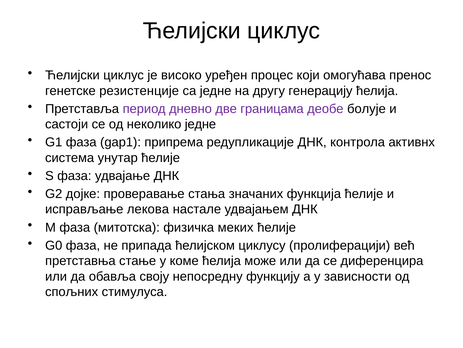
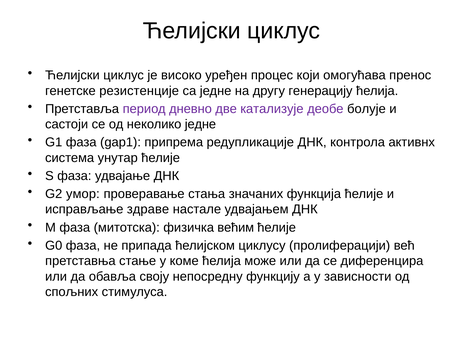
границама: границама -> катализује
дојке: дојке -> умор
лекова: лекова -> здраве
меких: меких -> већим
